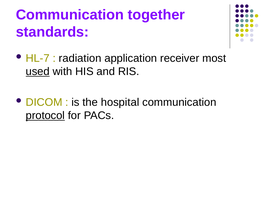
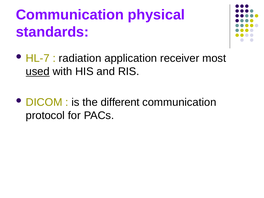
together: together -> physical
hospital: hospital -> different
protocol underline: present -> none
